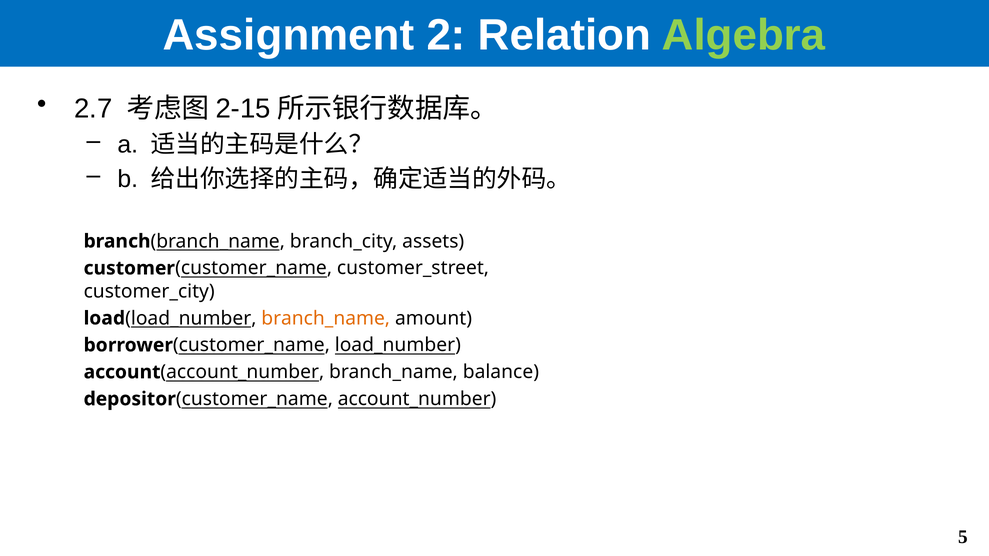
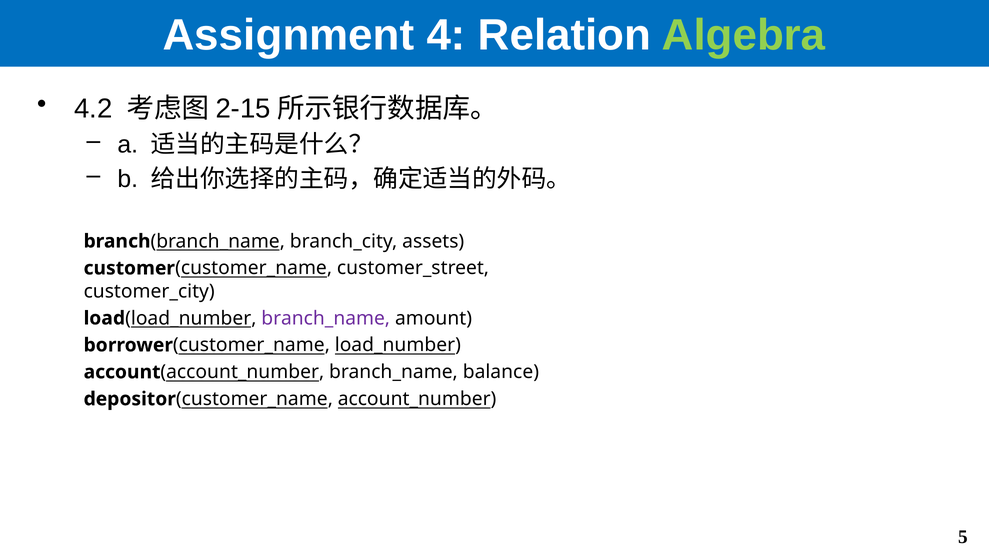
2: 2 -> 4
2.7: 2.7 -> 4.2
branch_name at (326, 318) colour: orange -> purple
